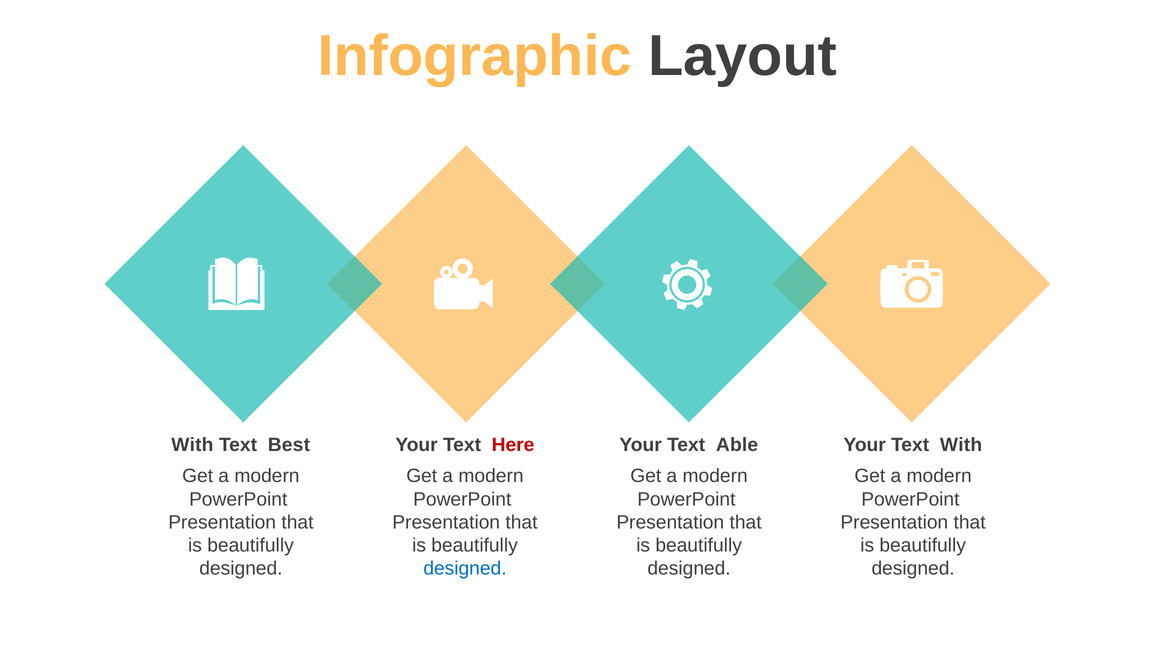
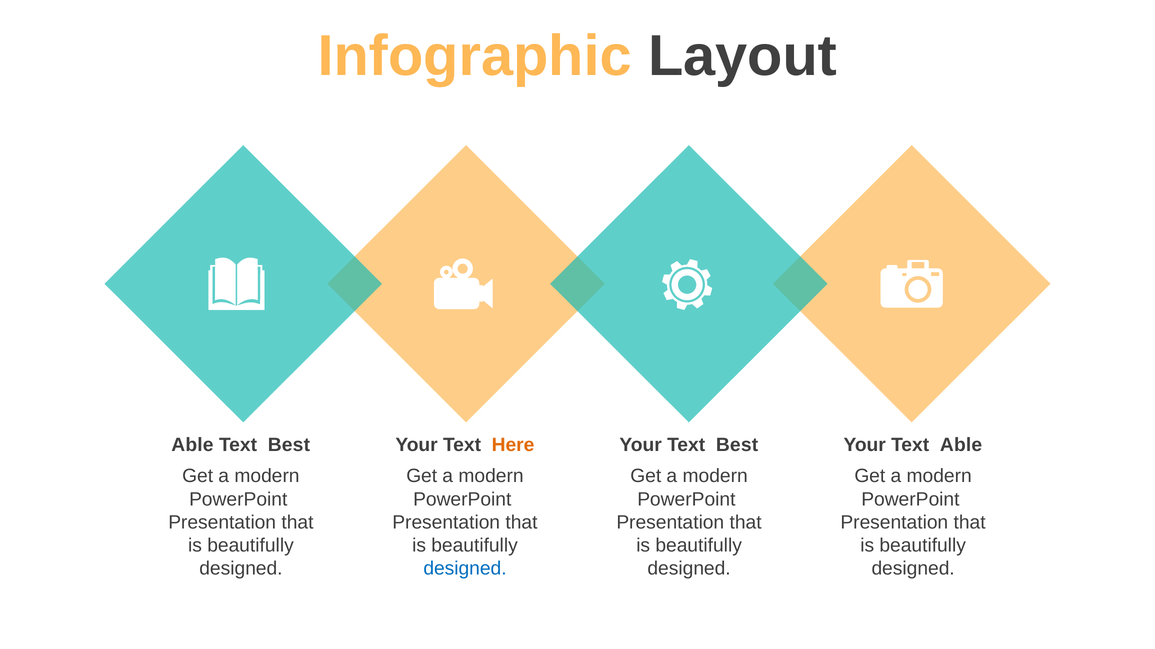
With at (192, 445): With -> Able
Here colour: red -> orange
Your Text Able: Able -> Best
Text With: With -> Able
